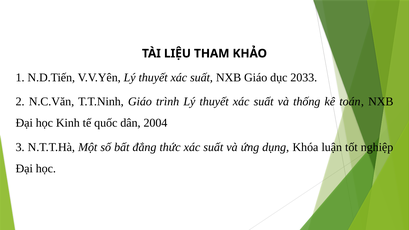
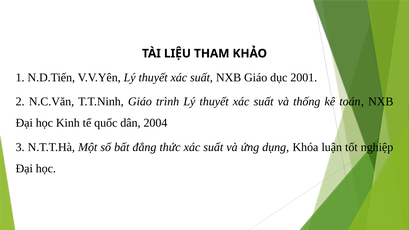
2033: 2033 -> 2001
